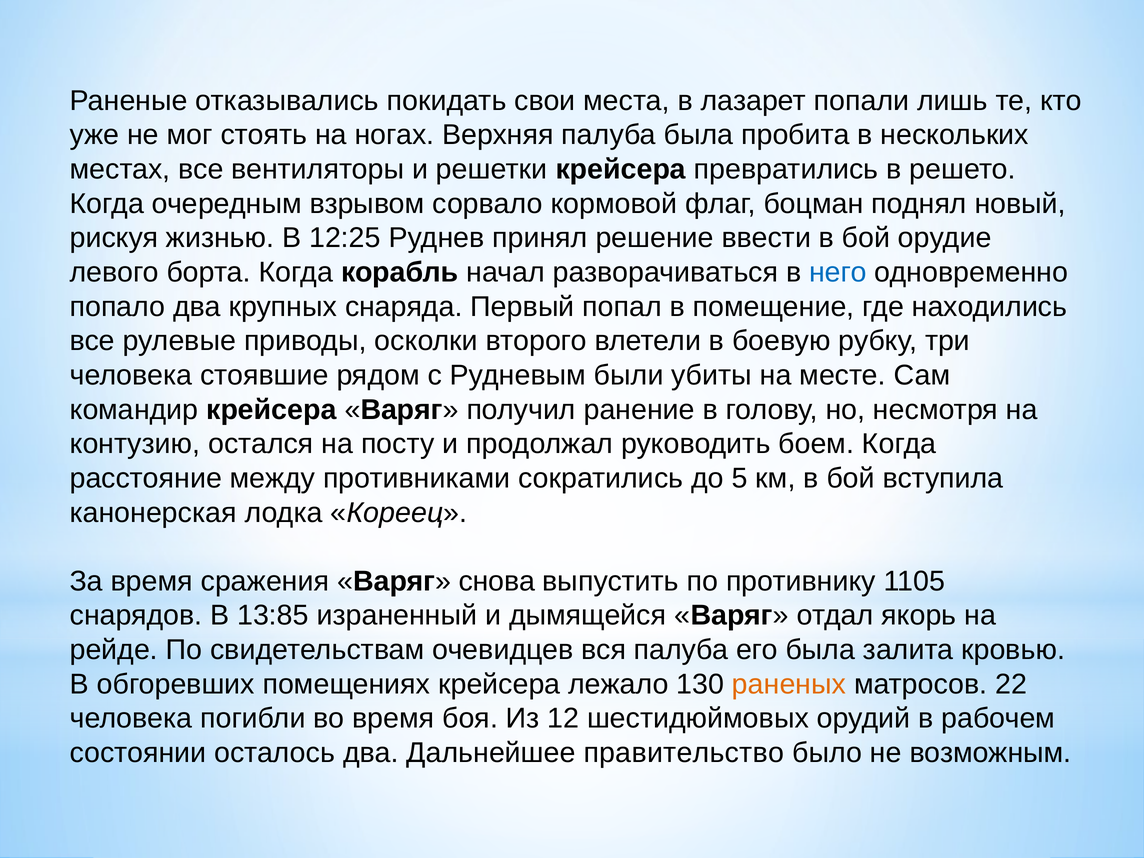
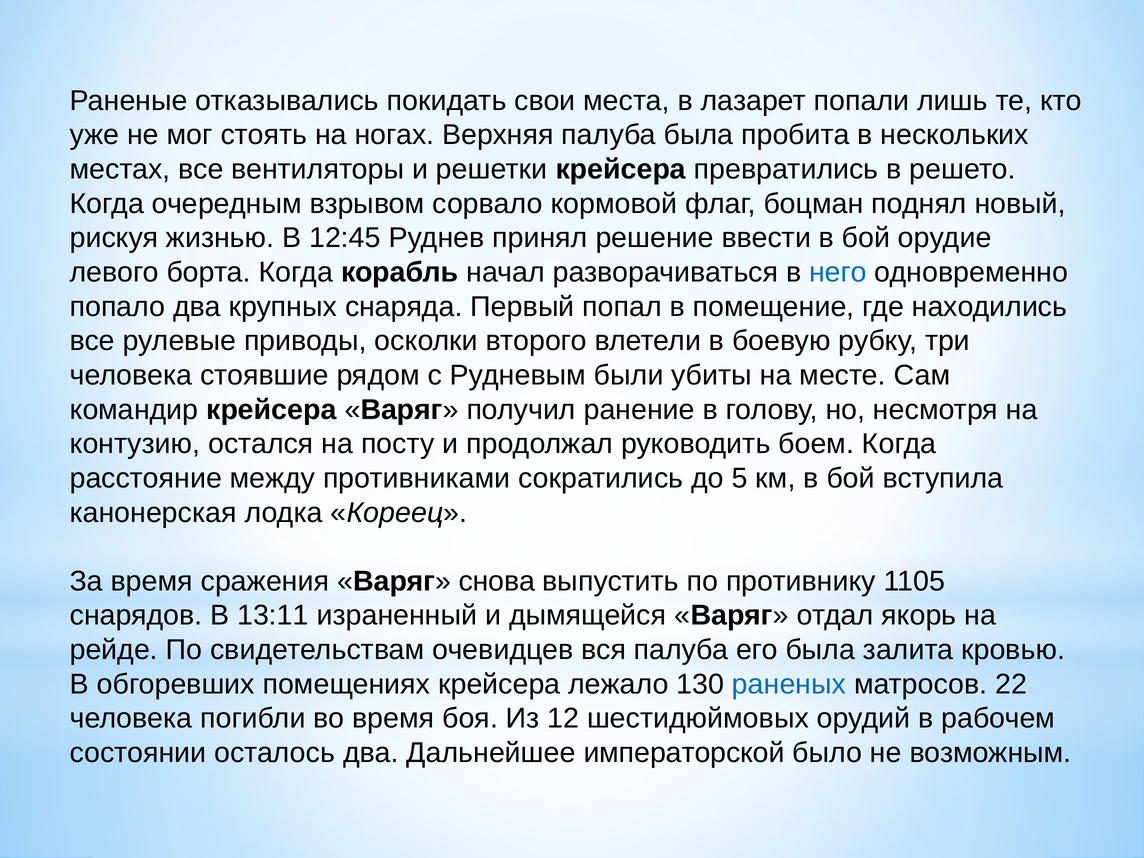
12:25: 12:25 -> 12:45
13:85: 13:85 -> 13:11
раненых colour: orange -> blue
правительство: правительство -> императорской
